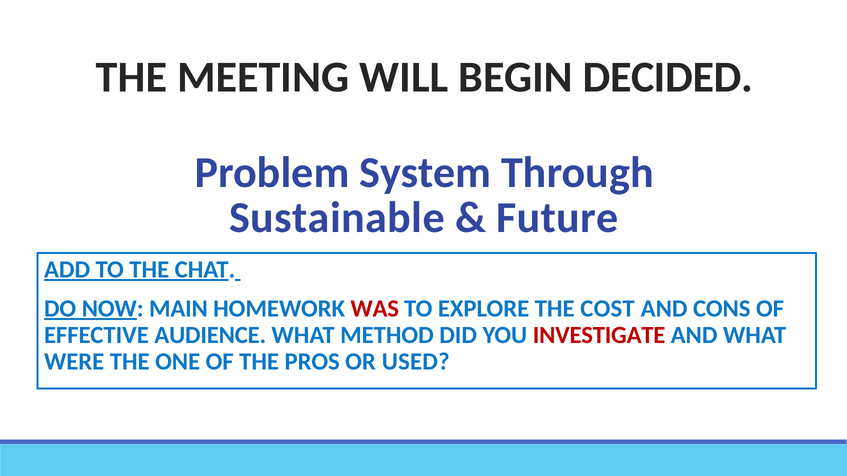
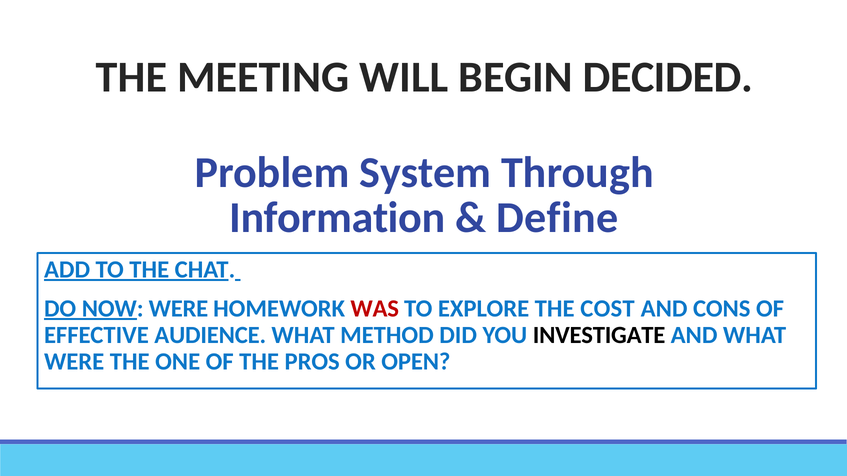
Sustainable: Sustainable -> Information
Future: Future -> Define
NOW MAIN: MAIN -> WERE
INVESTIGATE colour: red -> black
USED: USED -> OPEN
